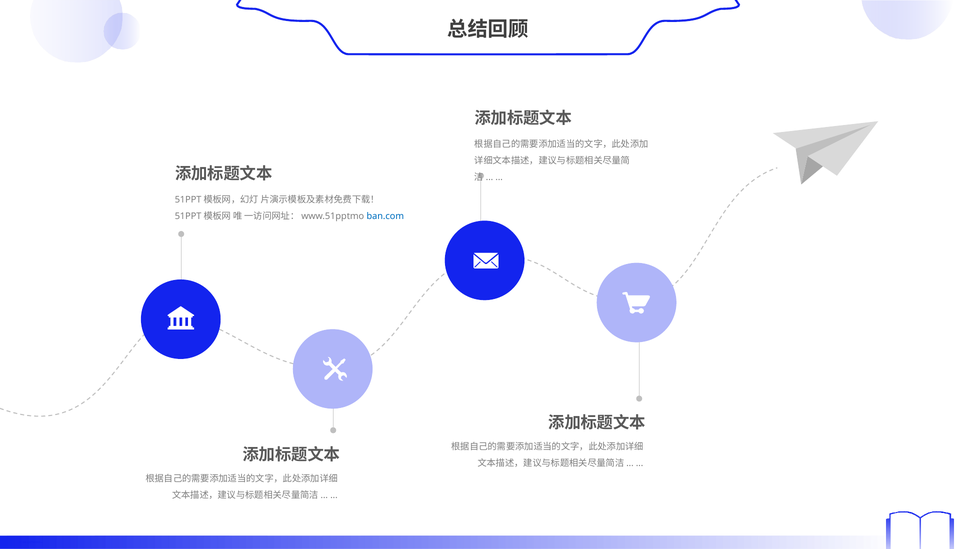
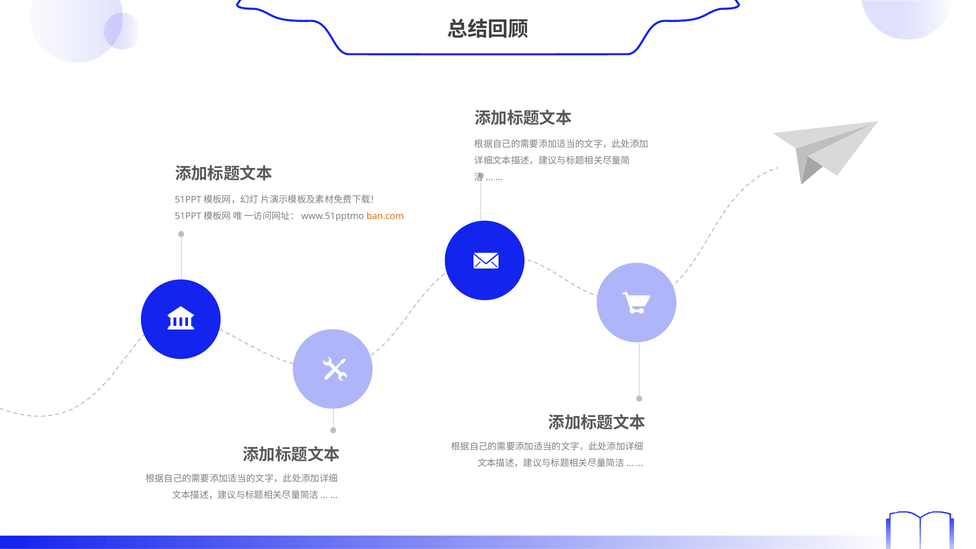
ban.com colour: blue -> orange
